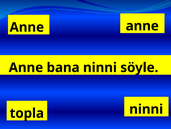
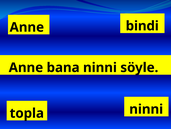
Anne anne: anne -> bindi
